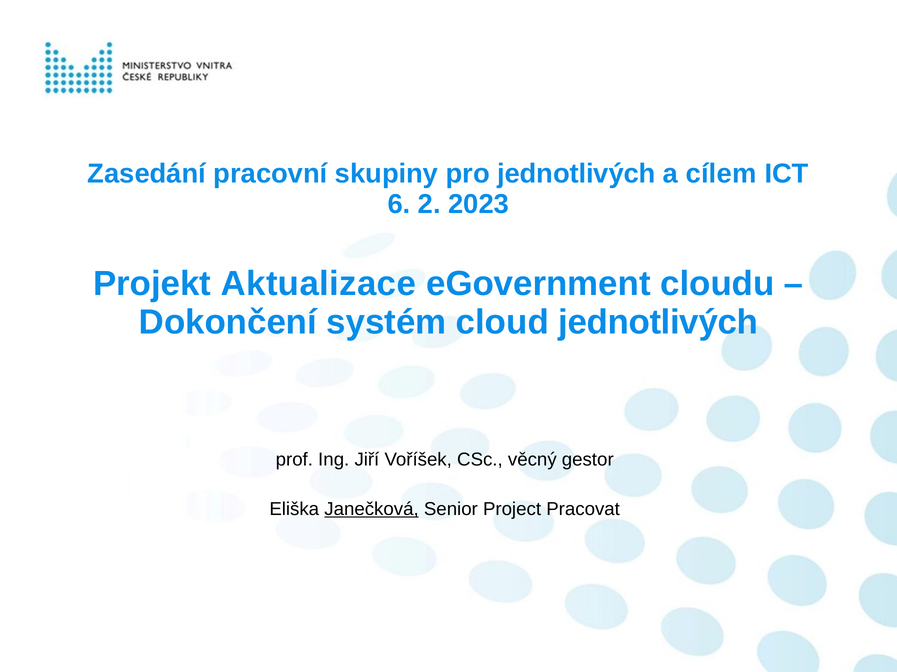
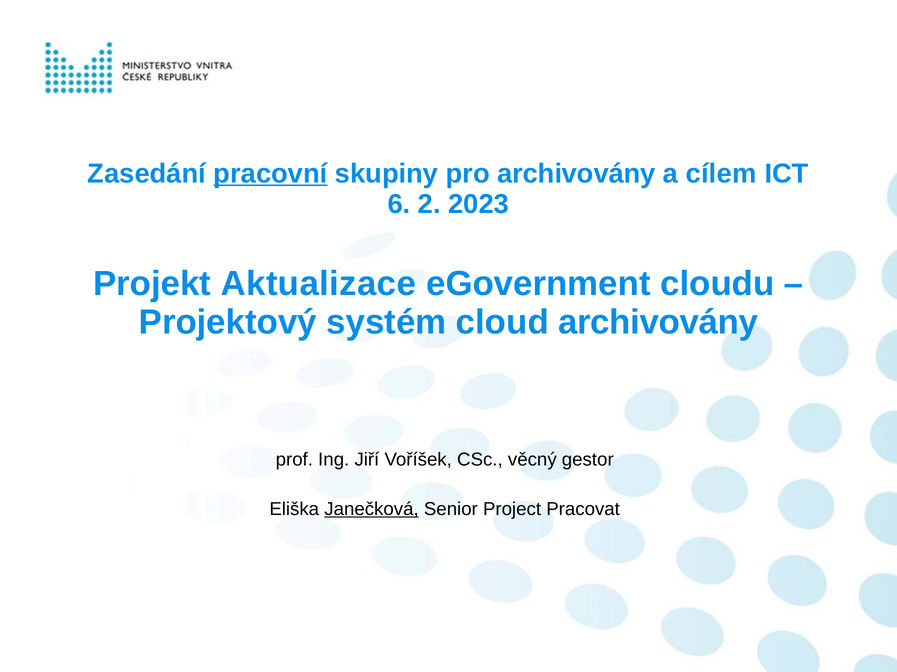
pracovní underline: none -> present
pro jednotlivých: jednotlivých -> archivovány
Dokončení: Dokončení -> Projektový
cloud jednotlivých: jednotlivých -> archivovány
